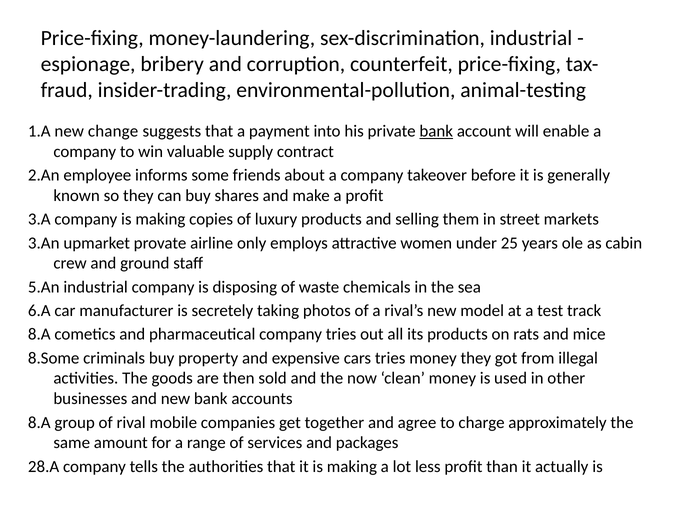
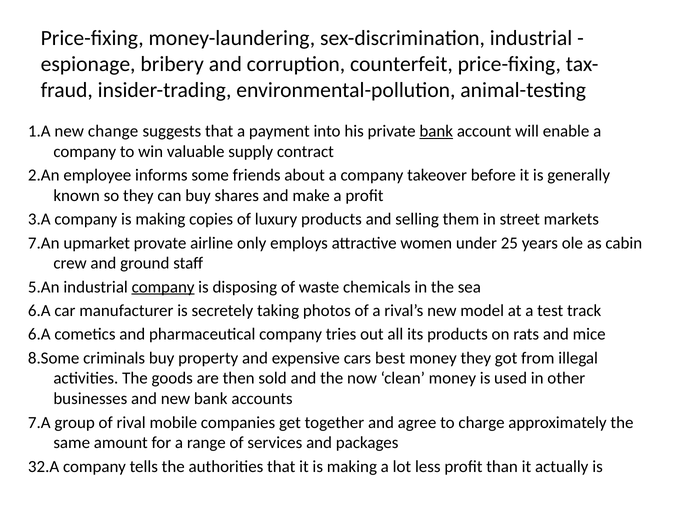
3.An: 3.An -> 7.An
company at (163, 287) underline: none -> present
8.A at (39, 335): 8.A -> 6.A
cars tries: tries -> best
8.A at (39, 423): 8.A -> 7.A
28.A: 28.A -> 32.A
